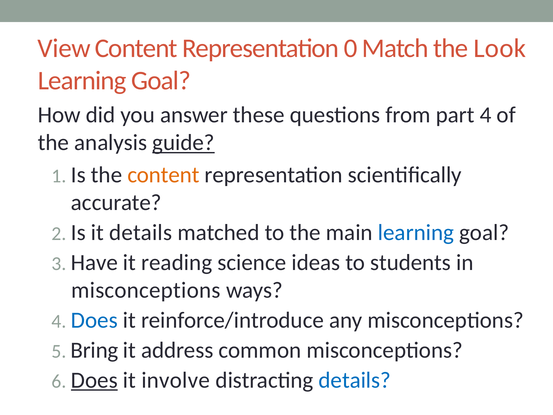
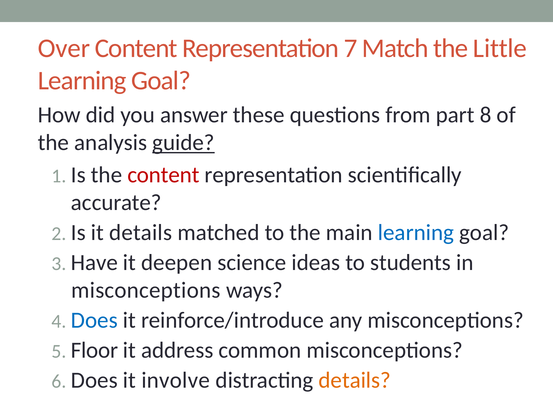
View: View -> Over
0: 0 -> 7
Look: Look -> Little
part 4: 4 -> 8
content at (163, 175) colour: orange -> red
reading: reading -> deepen
Bring: Bring -> Floor
Does at (94, 380) underline: present -> none
details at (355, 380) colour: blue -> orange
